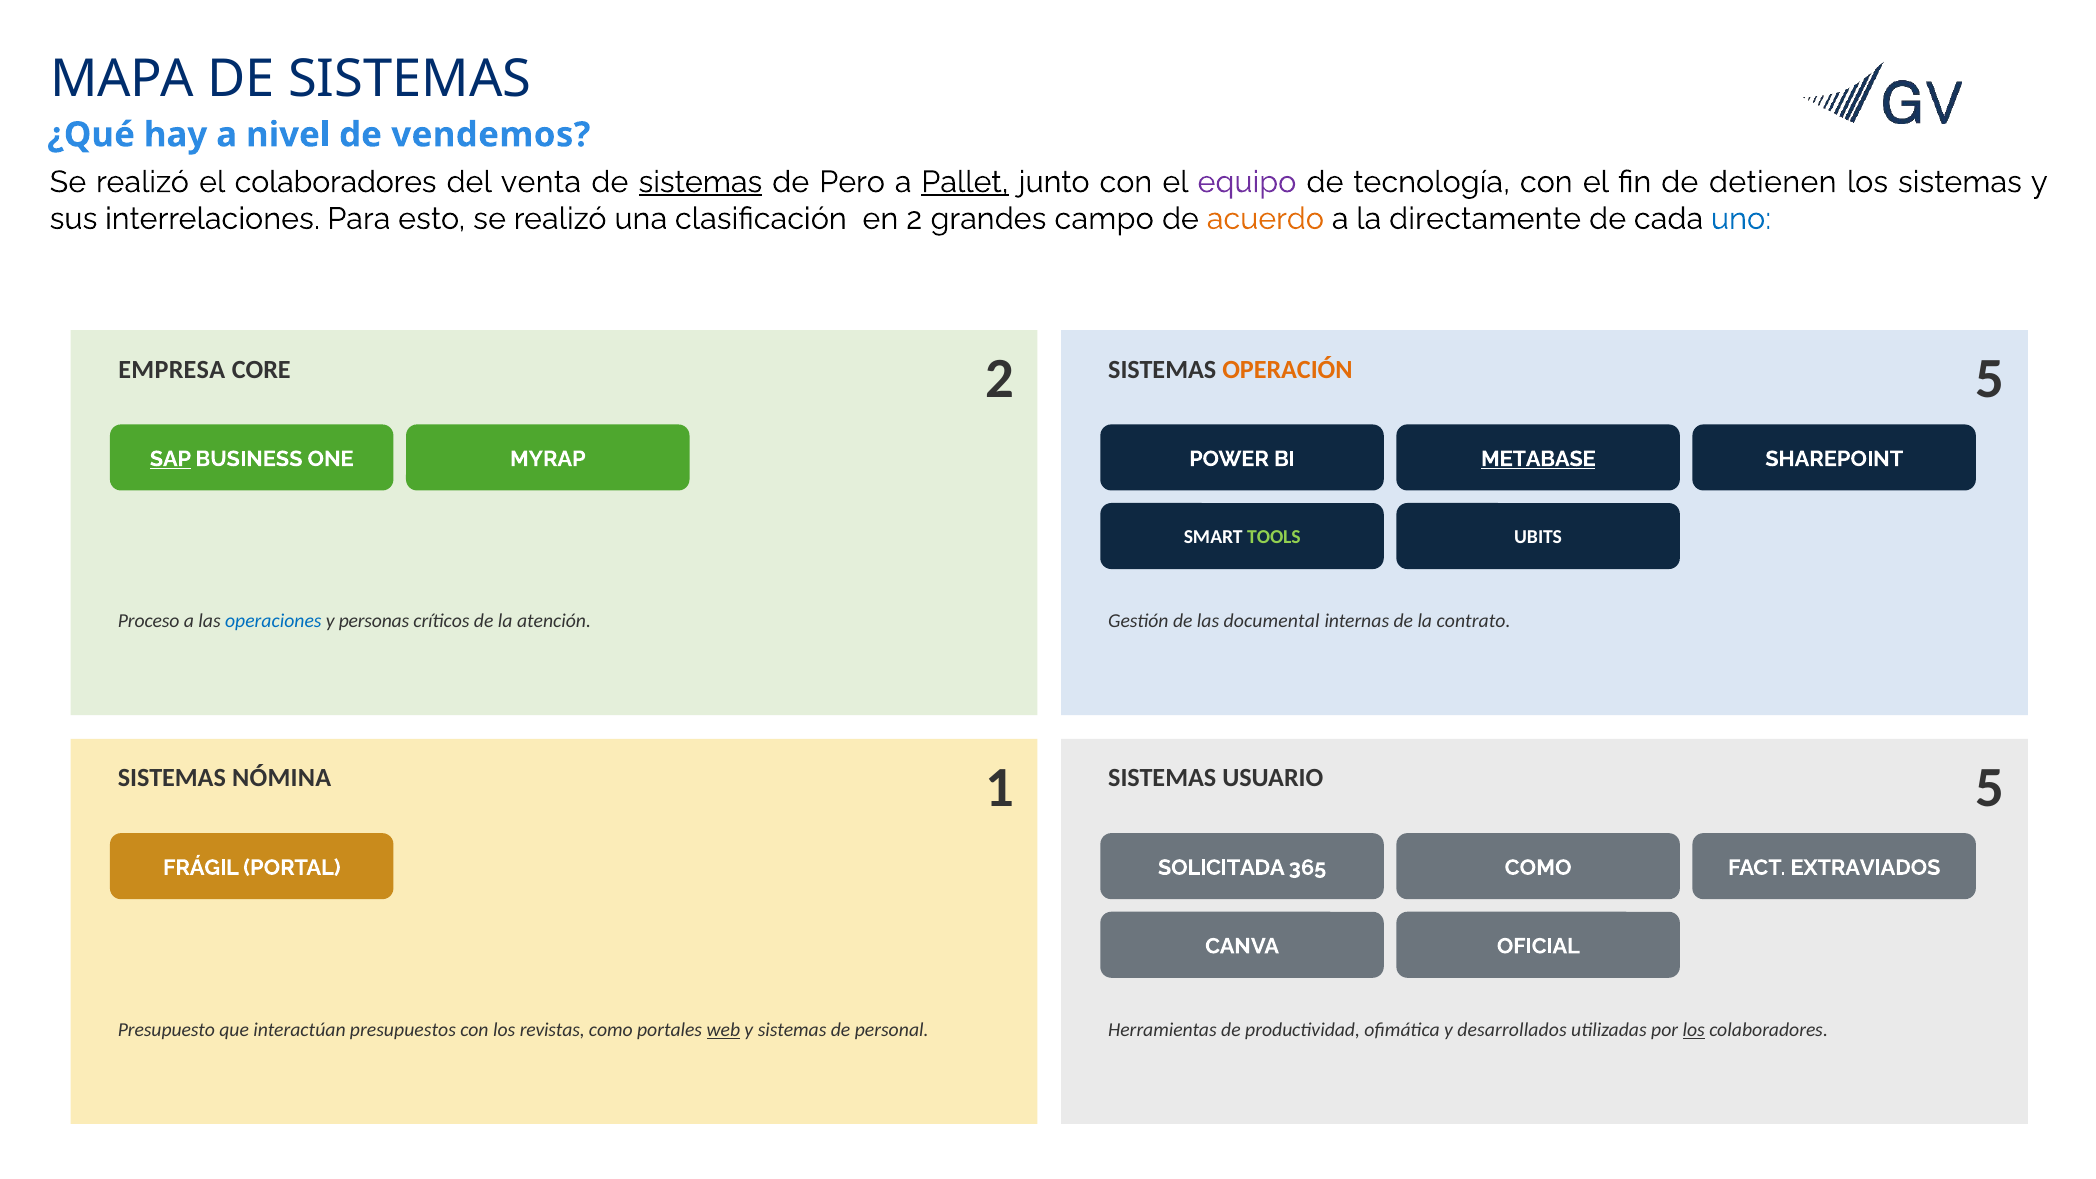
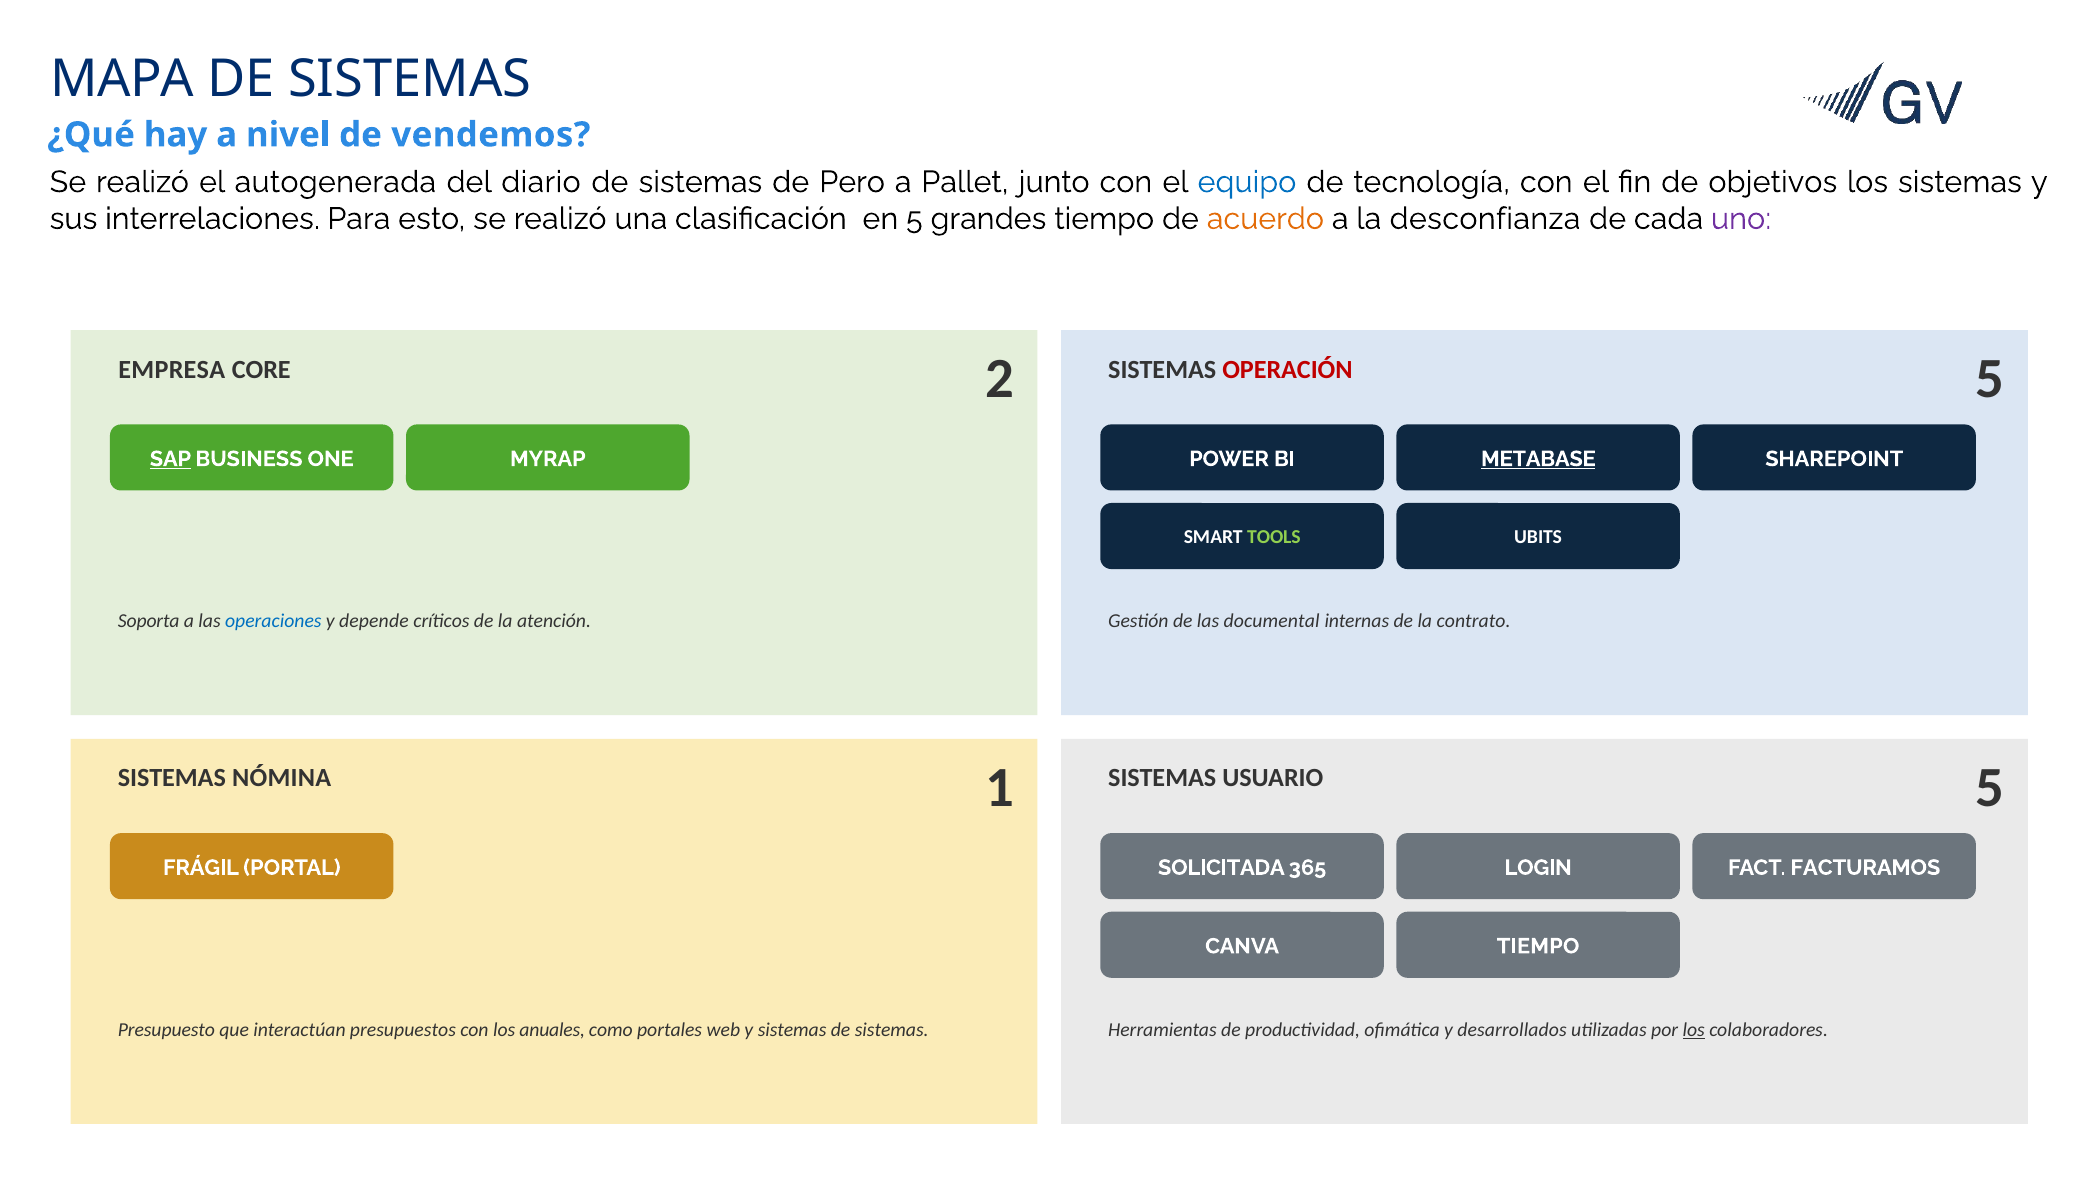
el colaboradores: colaboradores -> autogenerada
venta: venta -> diario
sistemas at (700, 182) underline: present -> none
Pallet underline: present -> none
equipo colour: purple -> blue
detienen: detienen -> objetivos
en 2: 2 -> 5
grandes campo: campo -> tiempo
directamente: directamente -> desconfianza
uno colour: blue -> purple
OPERACIÓN colour: orange -> red
Proceso: Proceso -> Soporta
personas: personas -> depende
365 COMO: COMO -> LOGIN
EXTRAVIADOS: EXTRAVIADOS -> FACTURAMOS
CANVA OFICIAL: OFICIAL -> TIEMPO
revistas: revistas -> anuales
web underline: present -> none
sistemas de personal: personal -> sistemas
